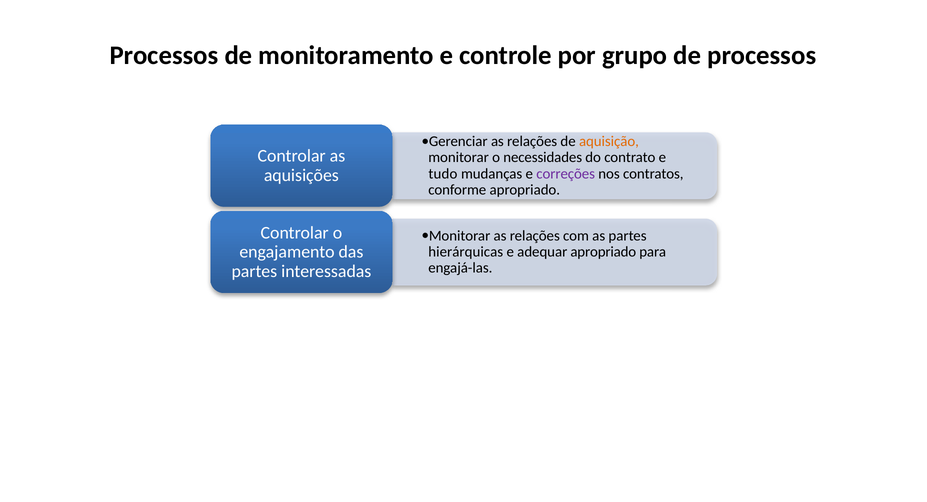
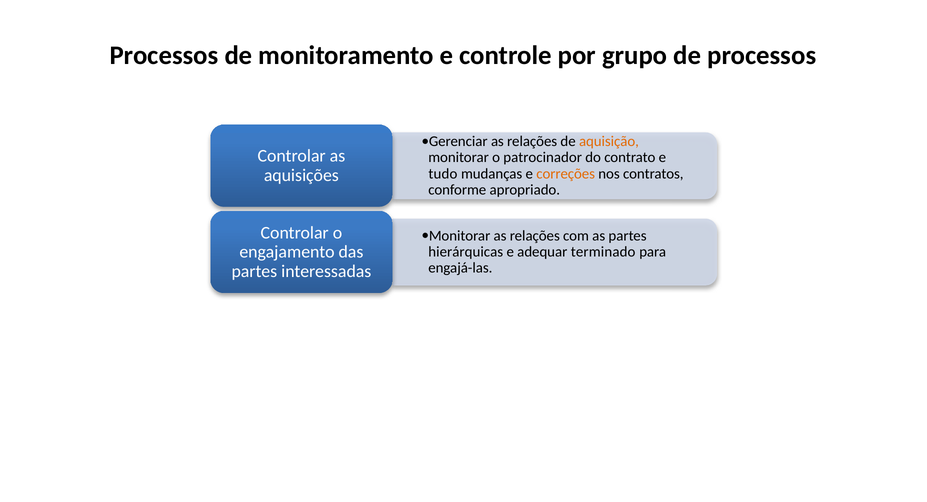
necessidades: necessidades -> patrocinador
correções colour: purple -> orange
adequar apropriado: apropriado -> terminado
